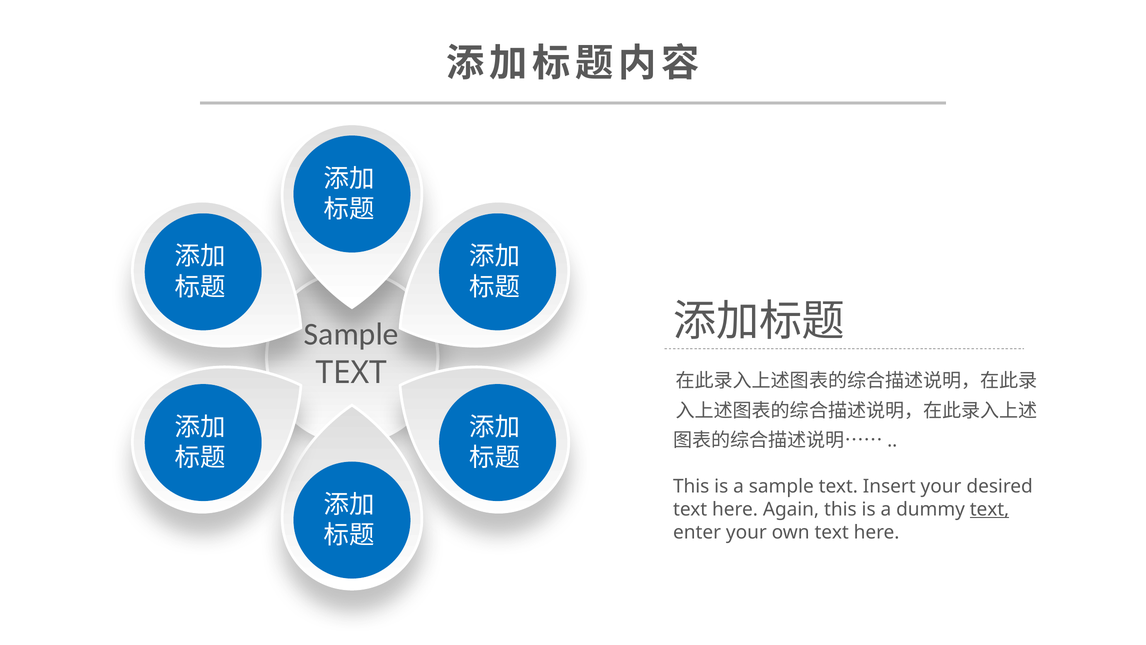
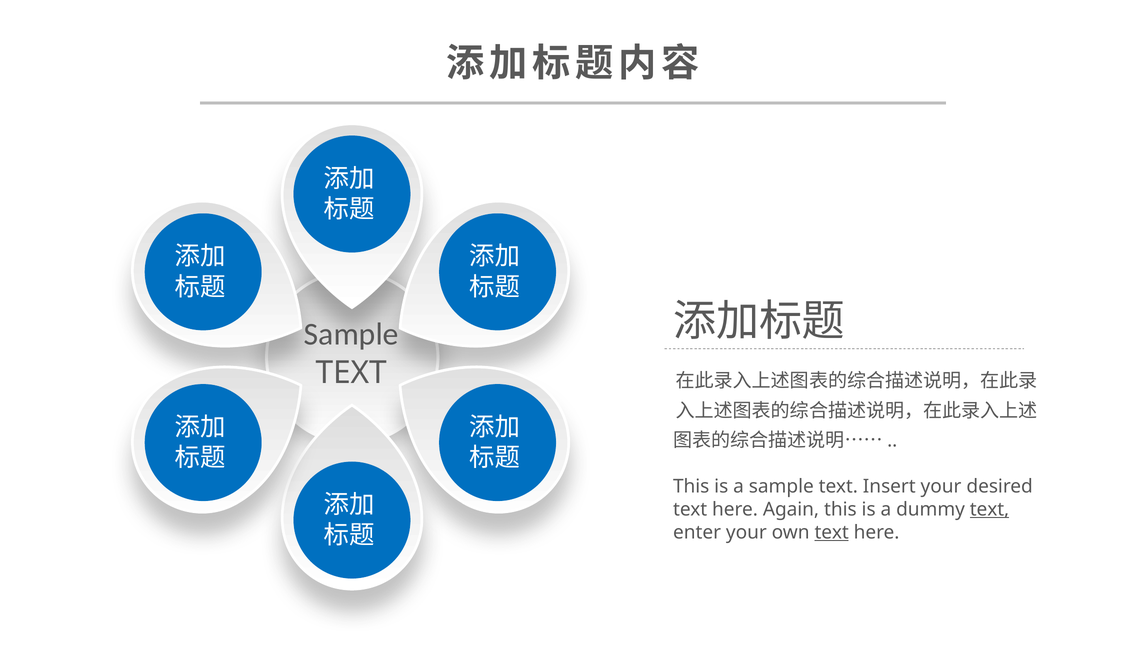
text at (832, 532) underline: none -> present
